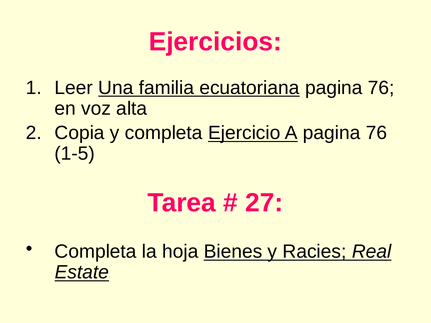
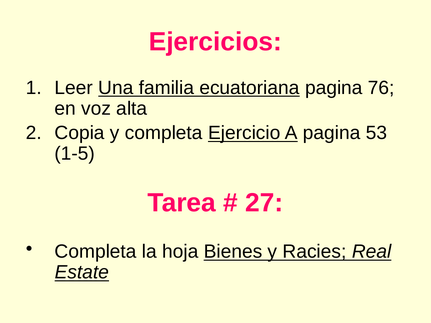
A pagina 76: 76 -> 53
